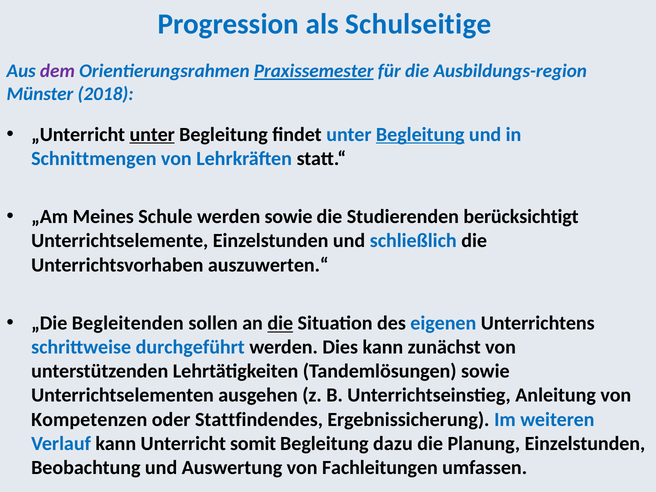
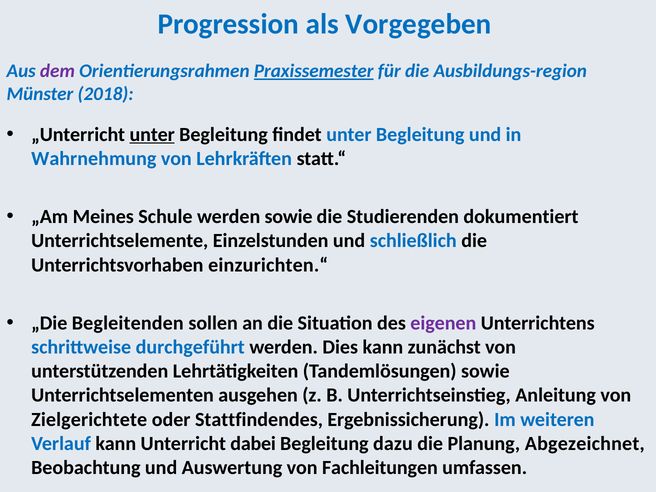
Schulseitige: Schulseitige -> Vorgegeben
Begleitung at (420, 134) underline: present -> none
Schnittmengen: Schnittmengen -> Wahrnehmung
berücksichtigt: berücksichtigt -> dokumentiert
auszuwerten.“: auszuwerten.“ -> einzurichten.“
die at (280, 323) underline: present -> none
eigenen colour: blue -> purple
Kompetenzen: Kompetenzen -> Zielgerichtete
somit: somit -> dabei
Planung Einzelstunden: Einzelstunden -> Abgezeichnet
